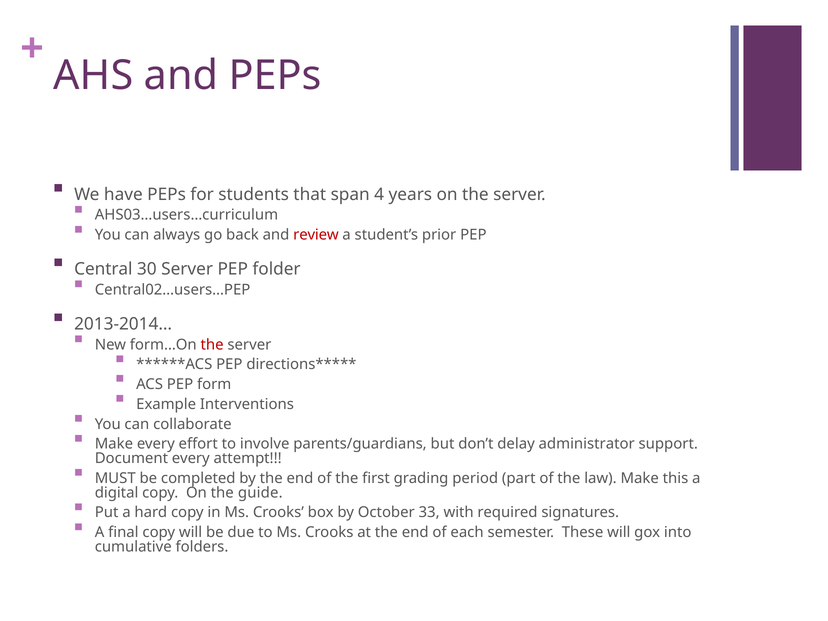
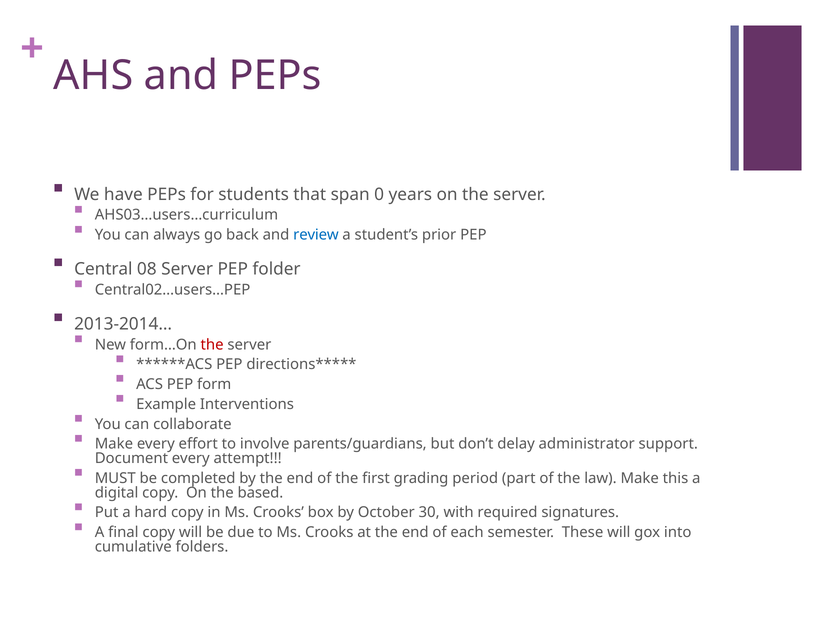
4: 4 -> 0
review colour: red -> blue
30: 30 -> 08
guide: guide -> based
33: 33 -> 30
